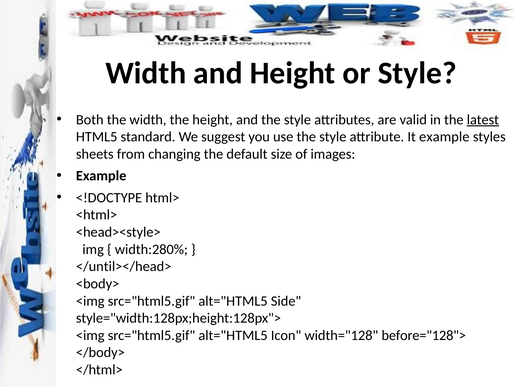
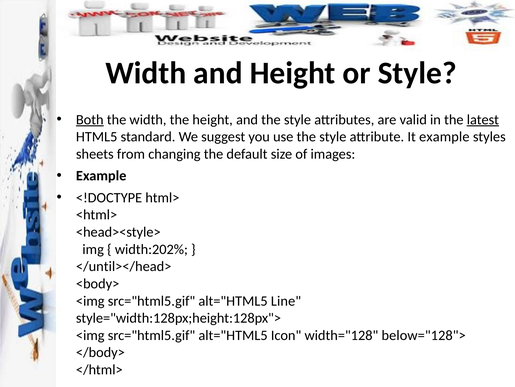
Both underline: none -> present
width:280%: width:280% -> width:202%
Side: Side -> Line
before="128">: before="128"> -> below="128">
